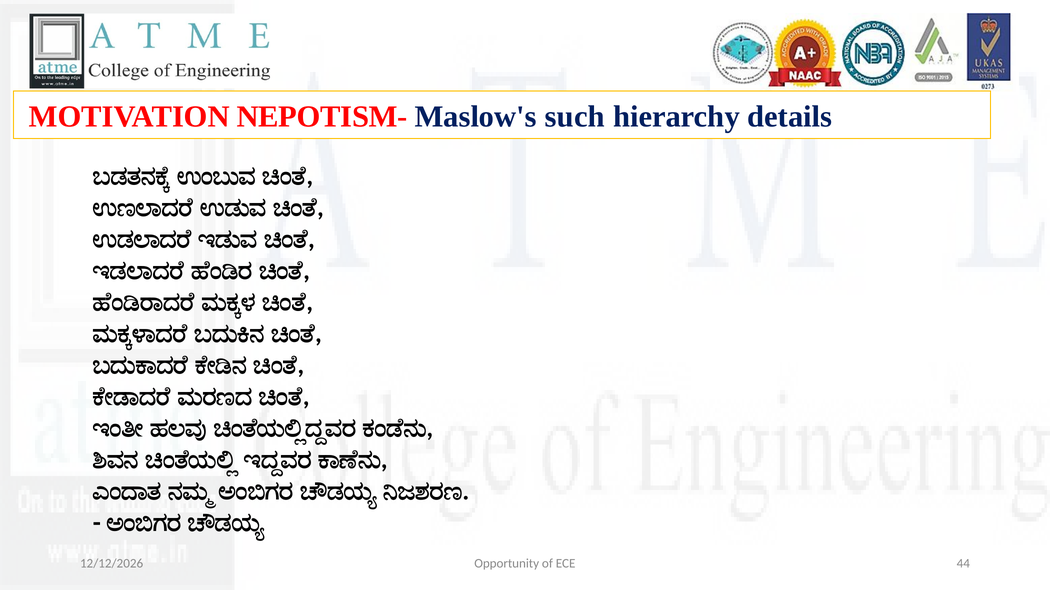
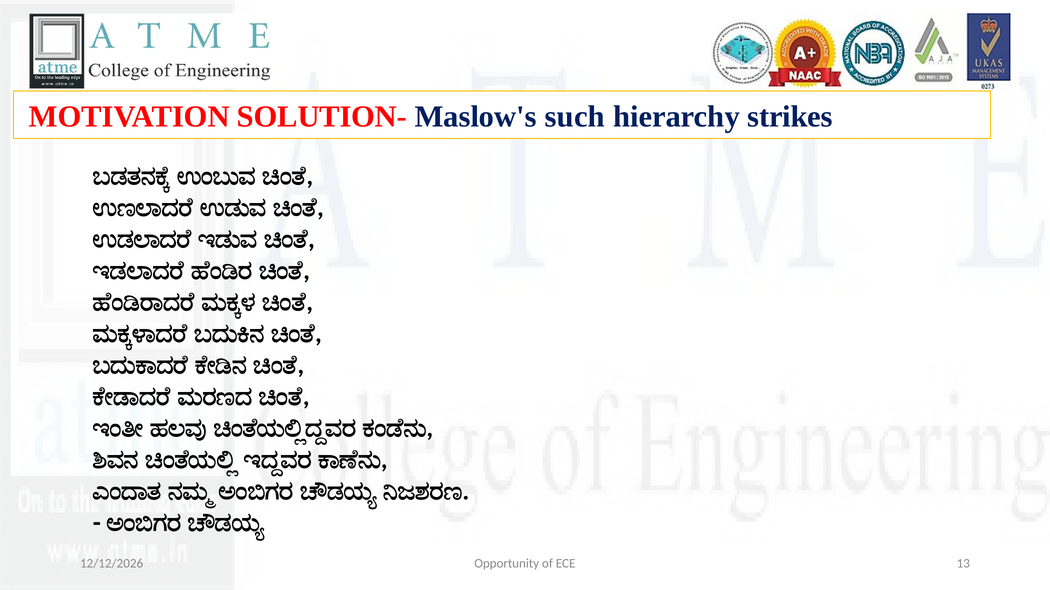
NEPOTISM-: NEPOTISM- -> SOLUTION-
details: details -> strikes
44: 44 -> 13
